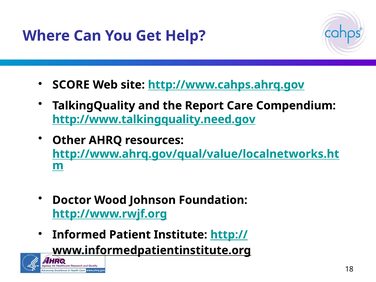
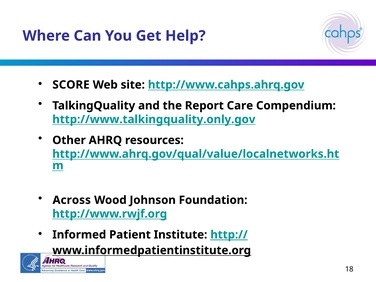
http://www.talkingquality.need.gov: http://www.talkingquality.need.gov -> http://www.talkingquality.only.gov
Doctor: Doctor -> Across
